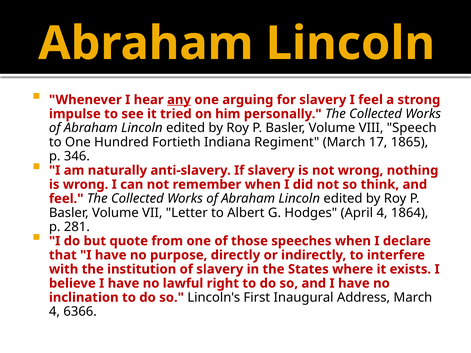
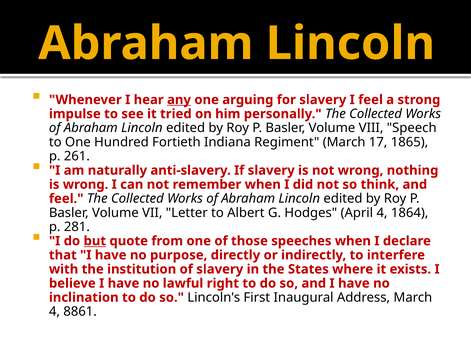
346: 346 -> 261
but underline: none -> present
6366: 6366 -> 8861
